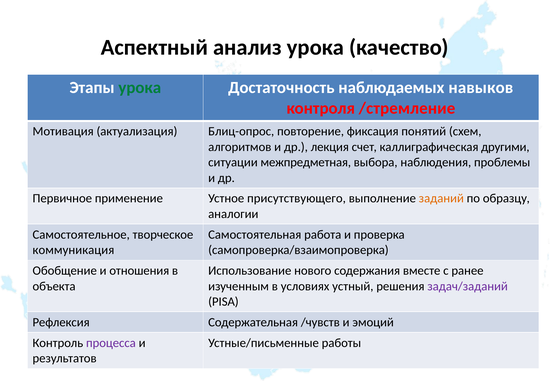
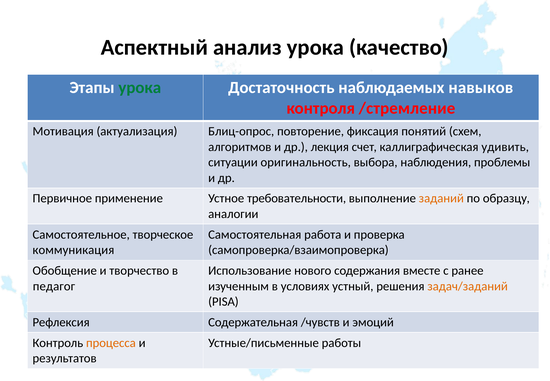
другими: другими -> удивить
межпредметная: межпредметная -> оригинальность
присутствующего: присутствующего -> требовательности
отношения: отношения -> творчество
объекта: объекта -> педагог
задач/заданий colour: purple -> orange
процесса colour: purple -> orange
